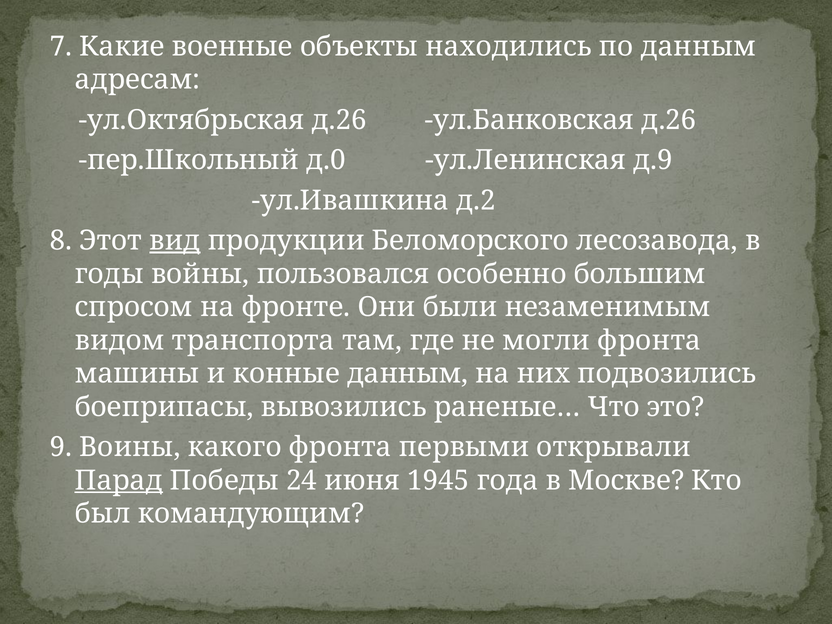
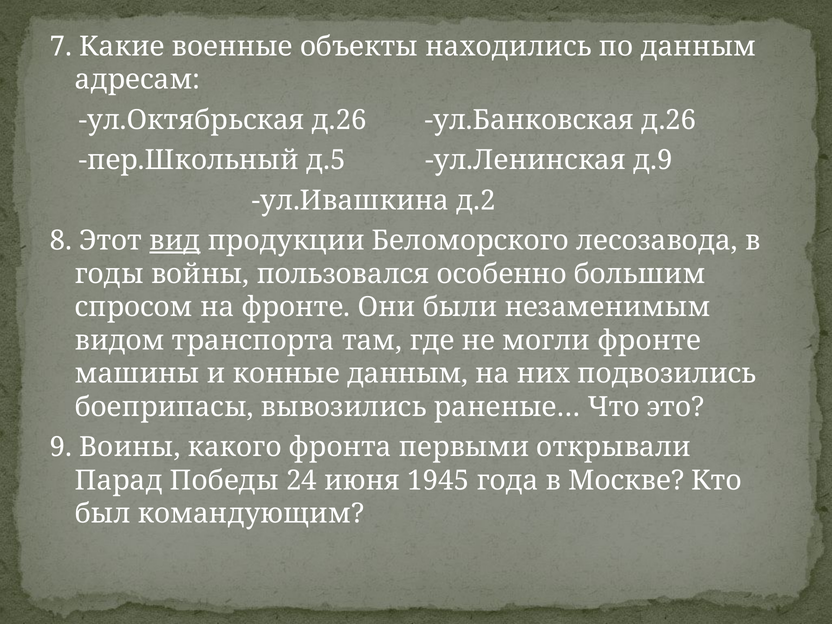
д.0: д.0 -> д.5
могли фронта: фронта -> фронте
Парад underline: present -> none
